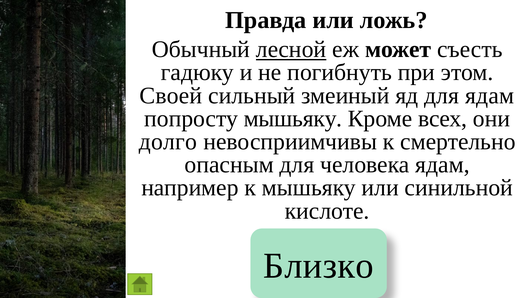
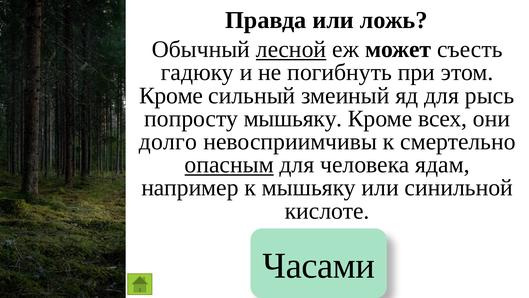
Своей at (171, 95): Своей -> Кроме
для ядам: ядам -> рысь
опасным underline: none -> present
Близко: Близко -> Часами
